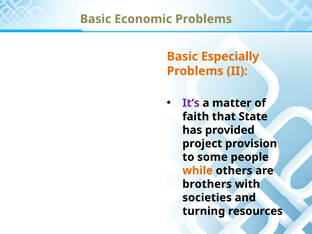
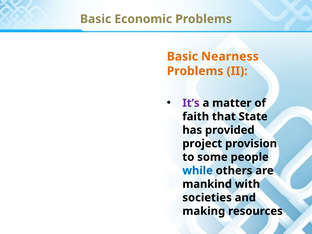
Especially: Especially -> Nearness
while colour: orange -> blue
brothers: brothers -> mankind
turning: turning -> making
